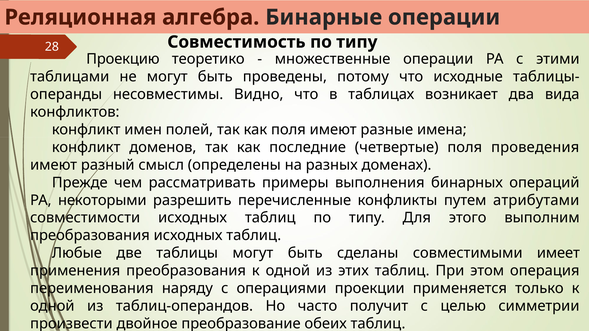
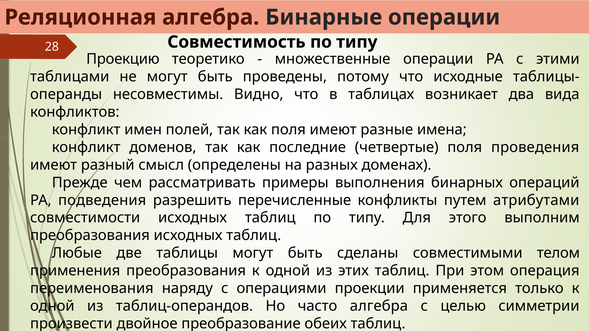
некоторыми: некоторыми -> подведения
имеет: имеет -> телом
часто получит: получит -> алгебра
